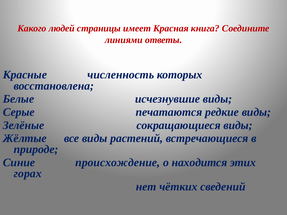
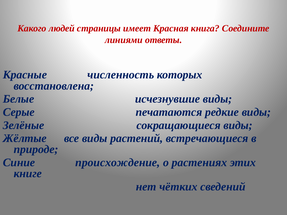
находится: находится -> растениях
горах: горах -> книге
